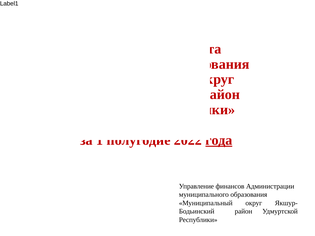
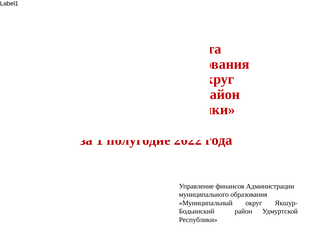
года underline: present -> none
